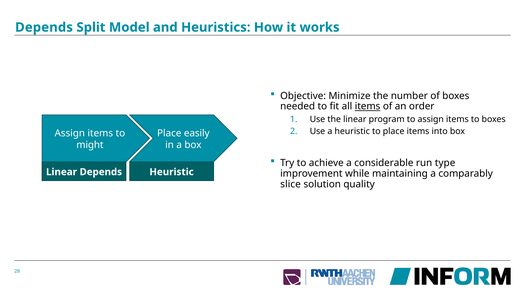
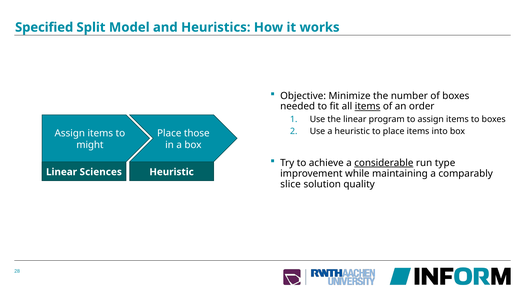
Depends at (44, 27): Depends -> Specified
easily: easily -> those
considerable underline: none -> present
Linear Depends: Depends -> Sciences
